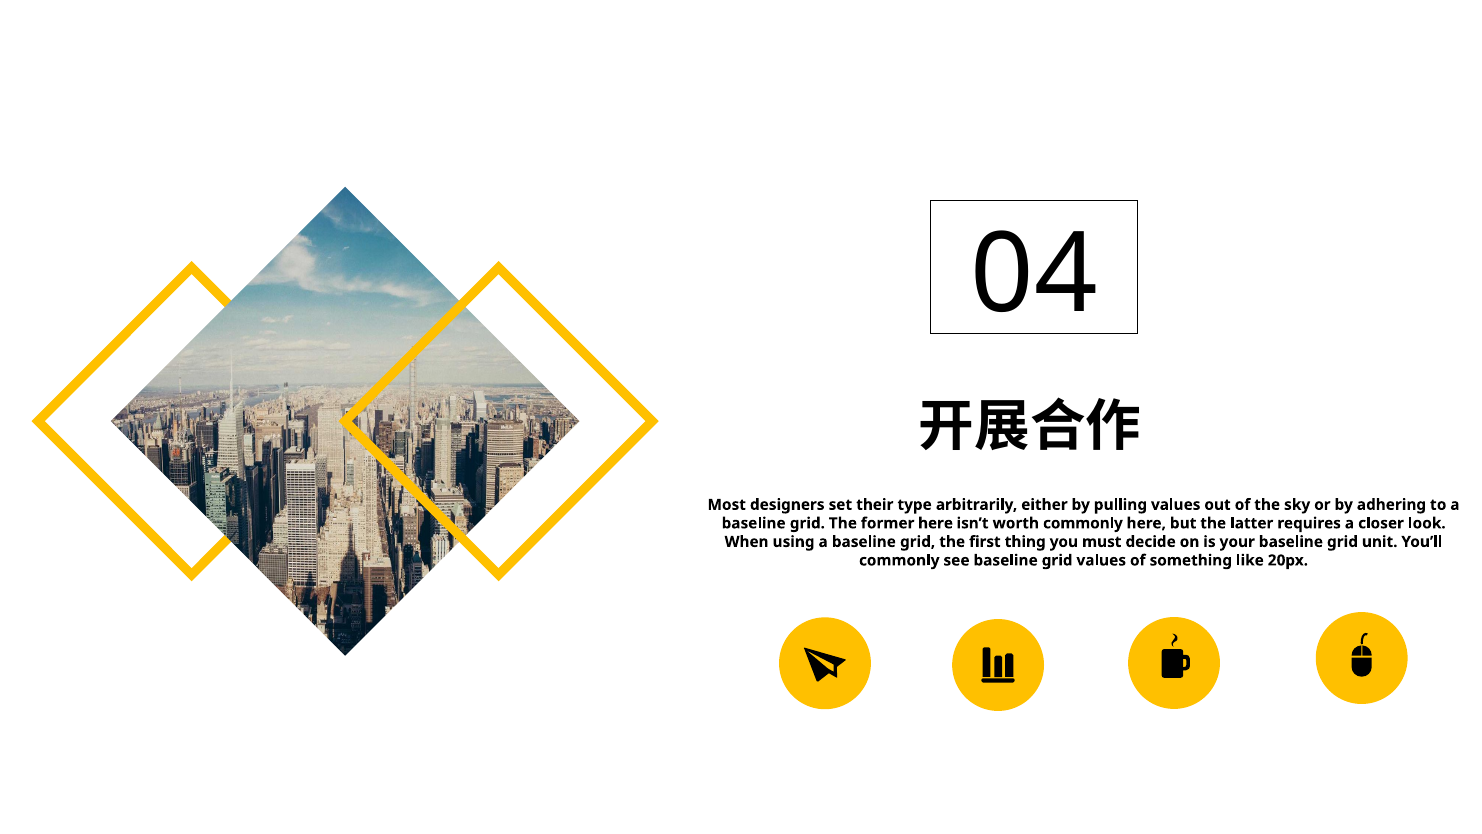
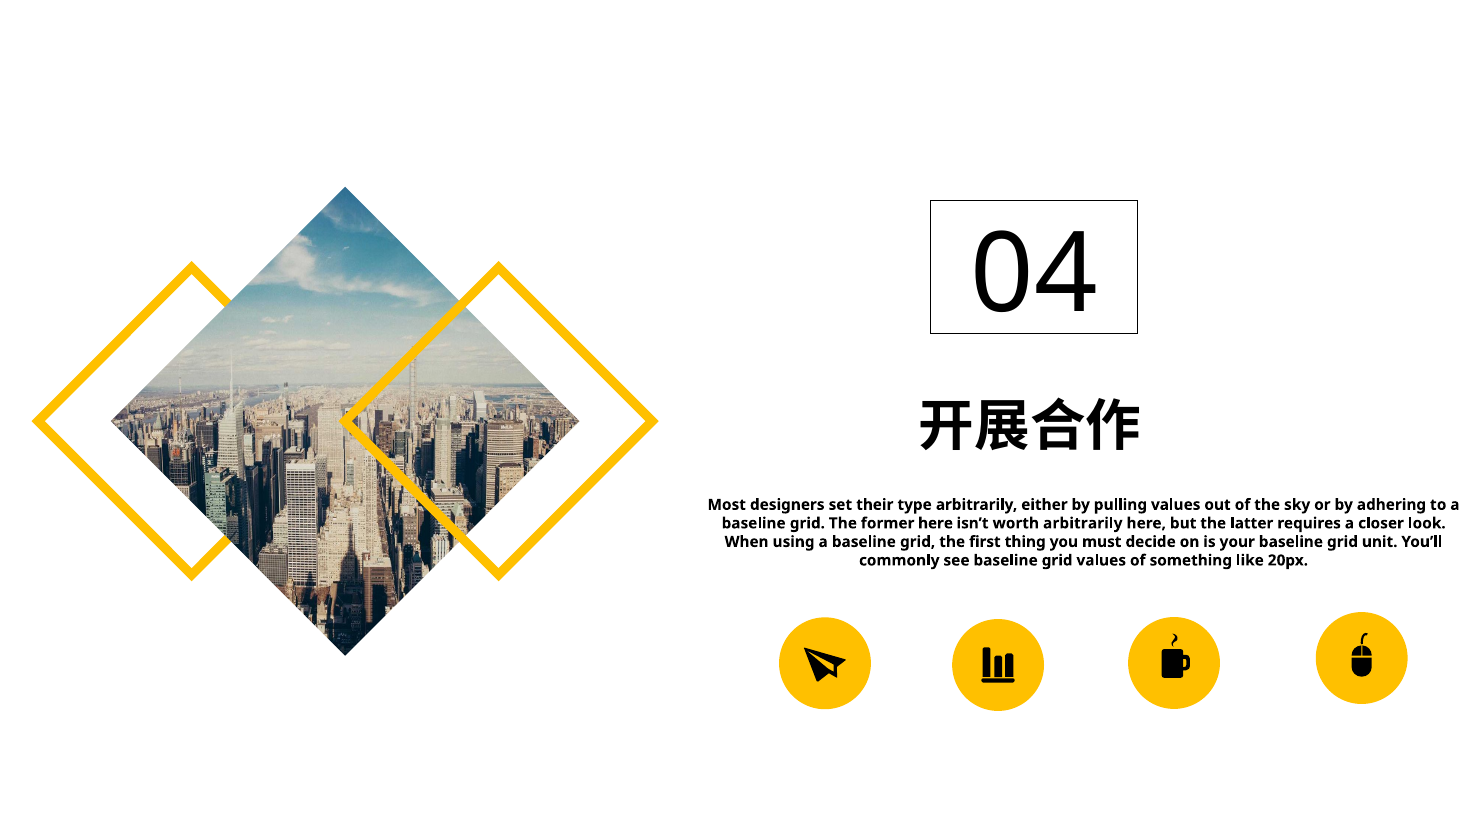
worth commonly: commonly -> arbitrarily
